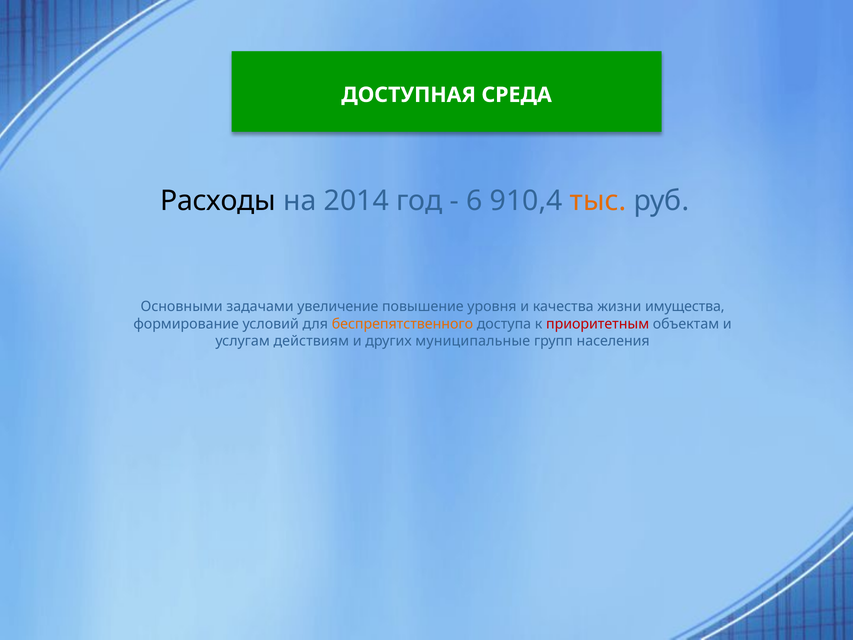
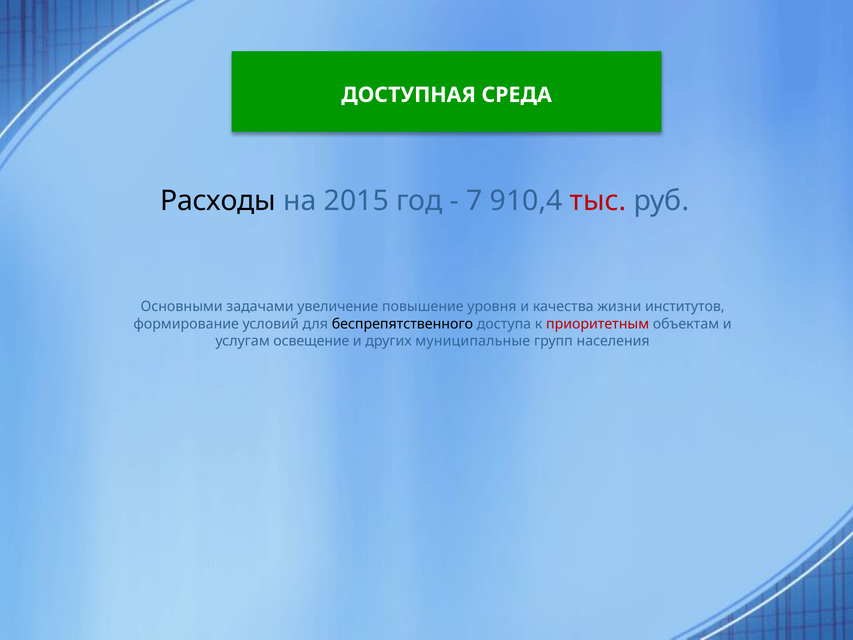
2014: 2014 -> 2015
6: 6 -> 7
тыс colour: orange -> red
имущества: имущества -> институтов
беспрепятственного colour: orange -> black
действиям: действиям -> освещение
